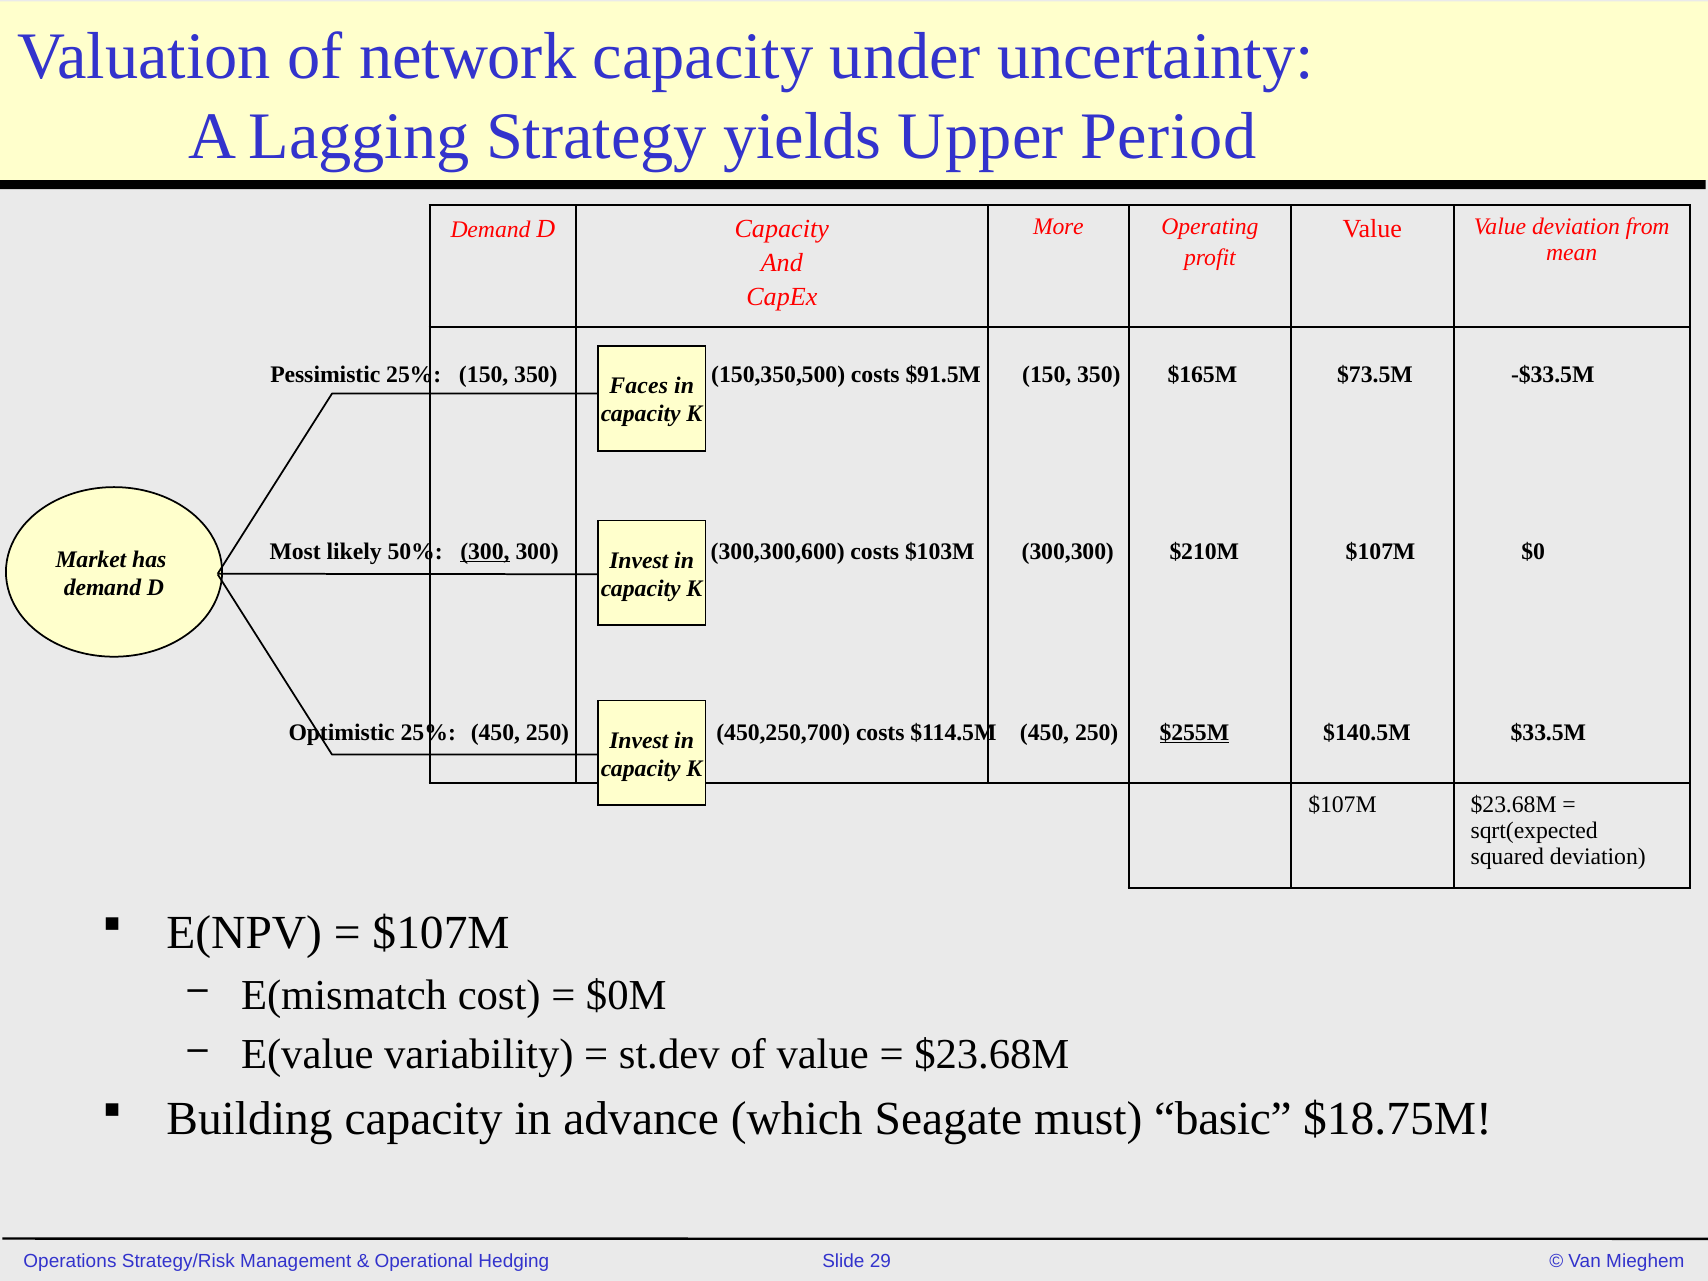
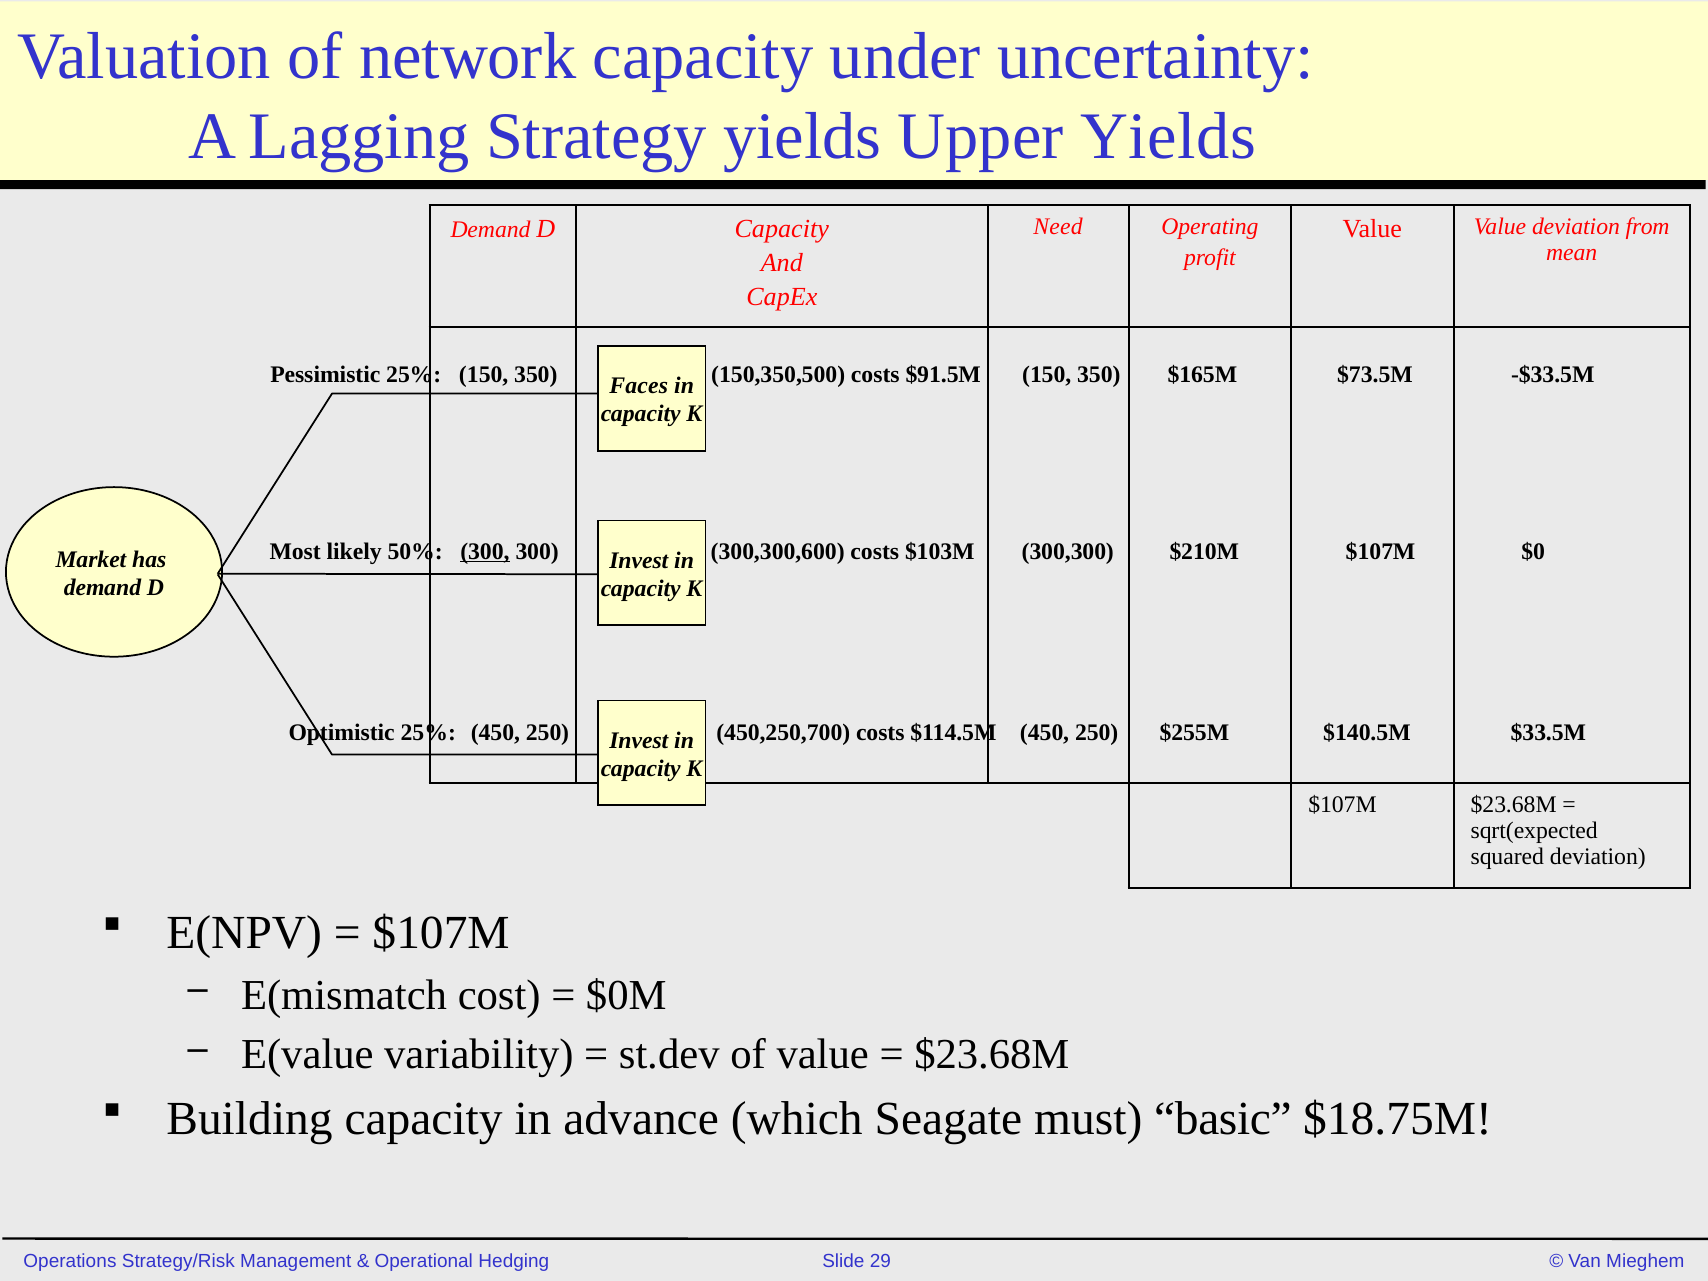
Upper Period: Period -> Yields
More: More -> Need
$255M underline: present -> none
